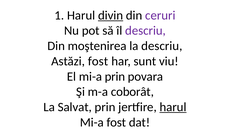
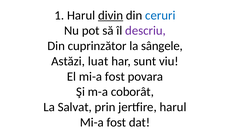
ceruri colour: purple -> blue
moştenirea: moştenirea -> cuprinzător
la descriu: descriu -> sângele
Astăzi fost: fost -> luat
El mi-a prin: prin -> fost
harul at (173, 107) underline: present -> none
